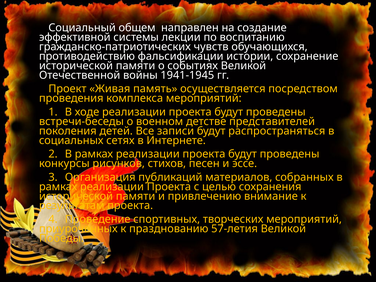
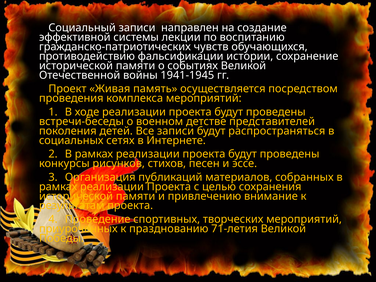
Социальный общем: общем -> записи
57-летия: 57-летия -> 71-летия
